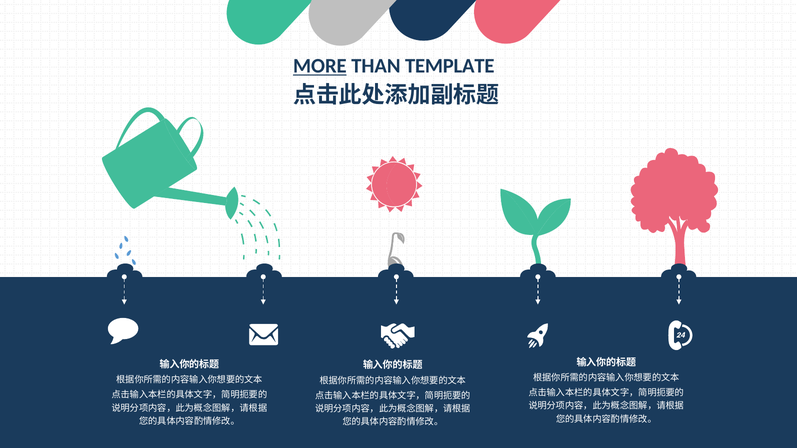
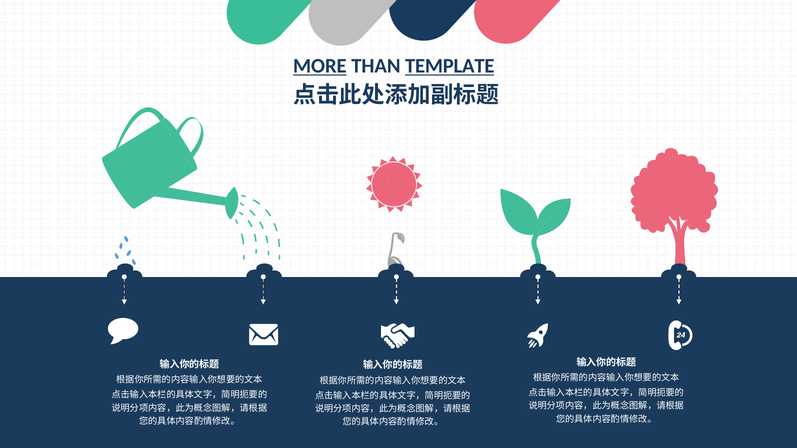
TEMPLATE underline: none -> present
